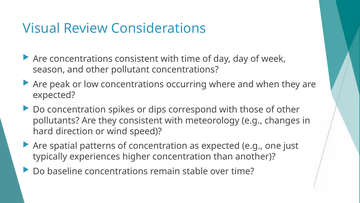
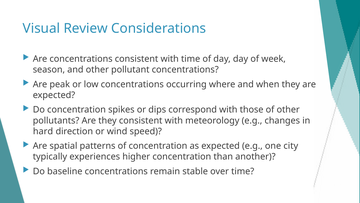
just: just -> city
